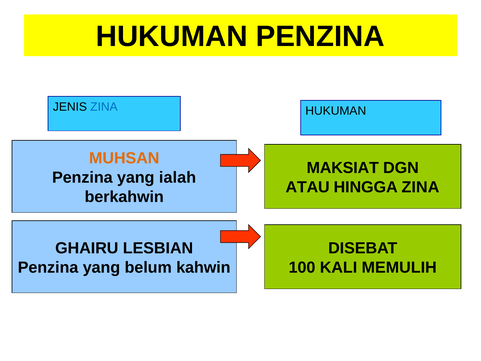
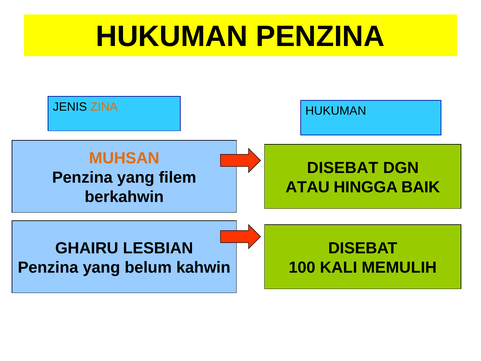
ZINA at (104, 107) colour: blue -> orange
MAKSIAT at (343, 168): MAKSIAT -> DISEBAT
ialah: ialah -> filem
HINGGA ZINA: ZINA -> BAIK
